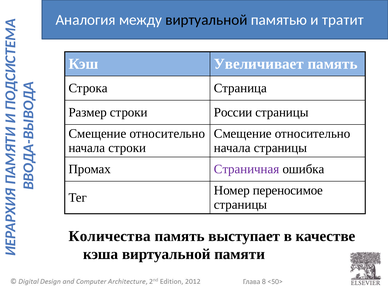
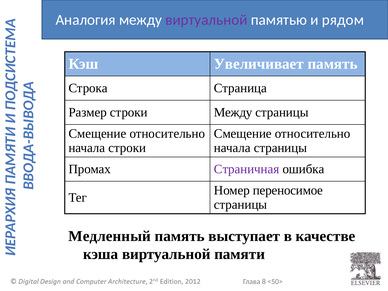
виртуальной at (206, 20) colour: black -> purple
тратит: тратит -> рядом
строки России: России -> Между
Количества: Количества -> Медленный
